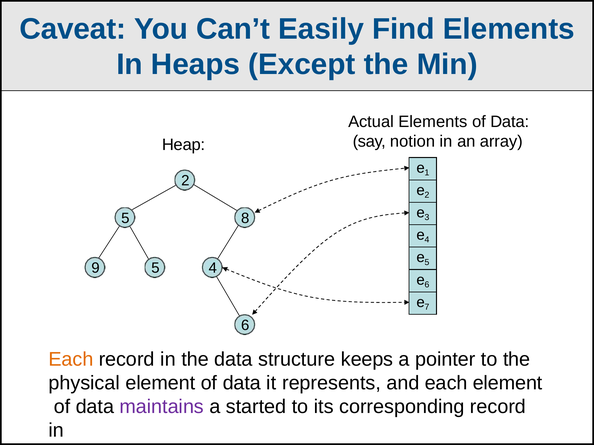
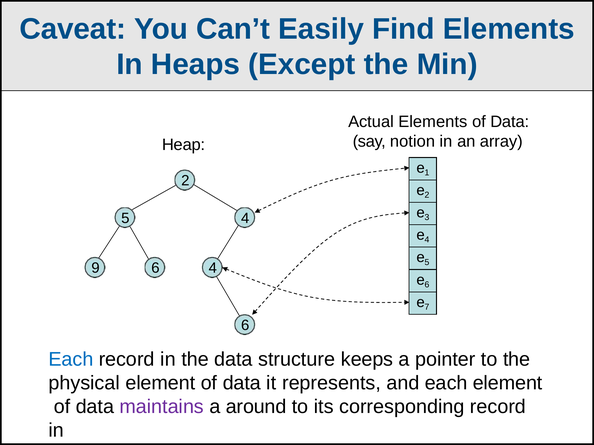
5 8: 8 -> 4
9 5: 5 -> 6
Each at (71, 360) colour: orange -> blue
started: started -> around
